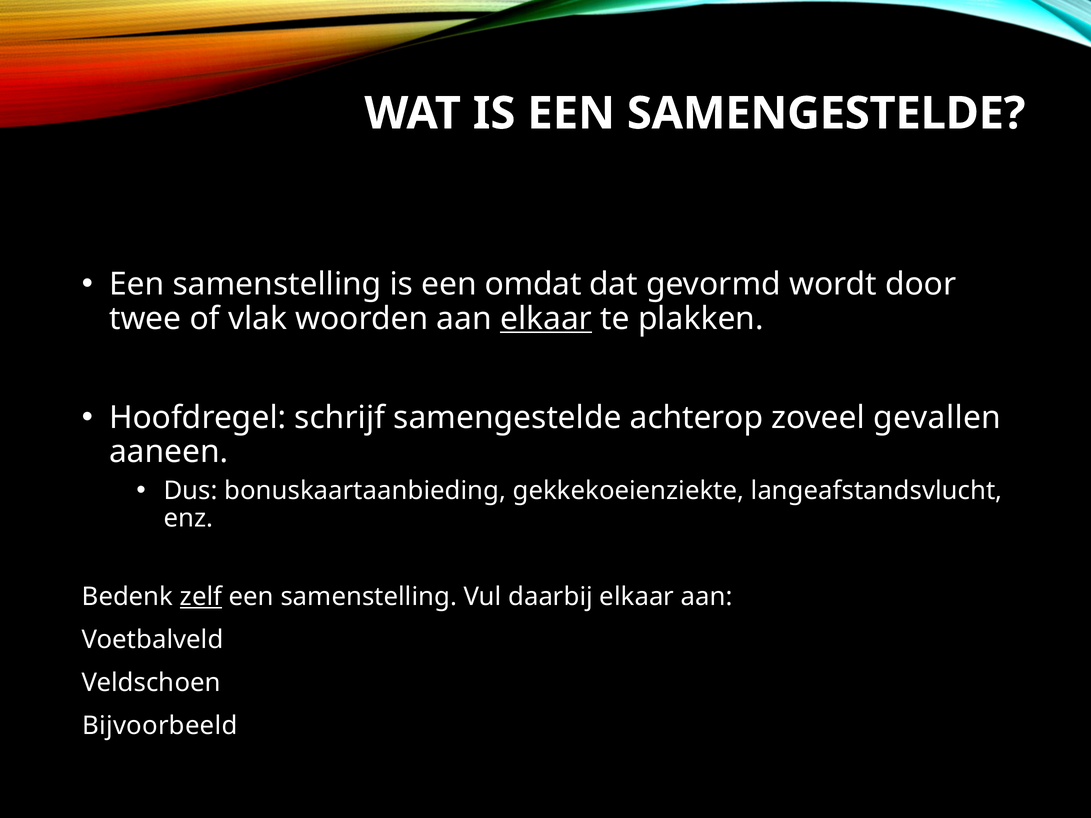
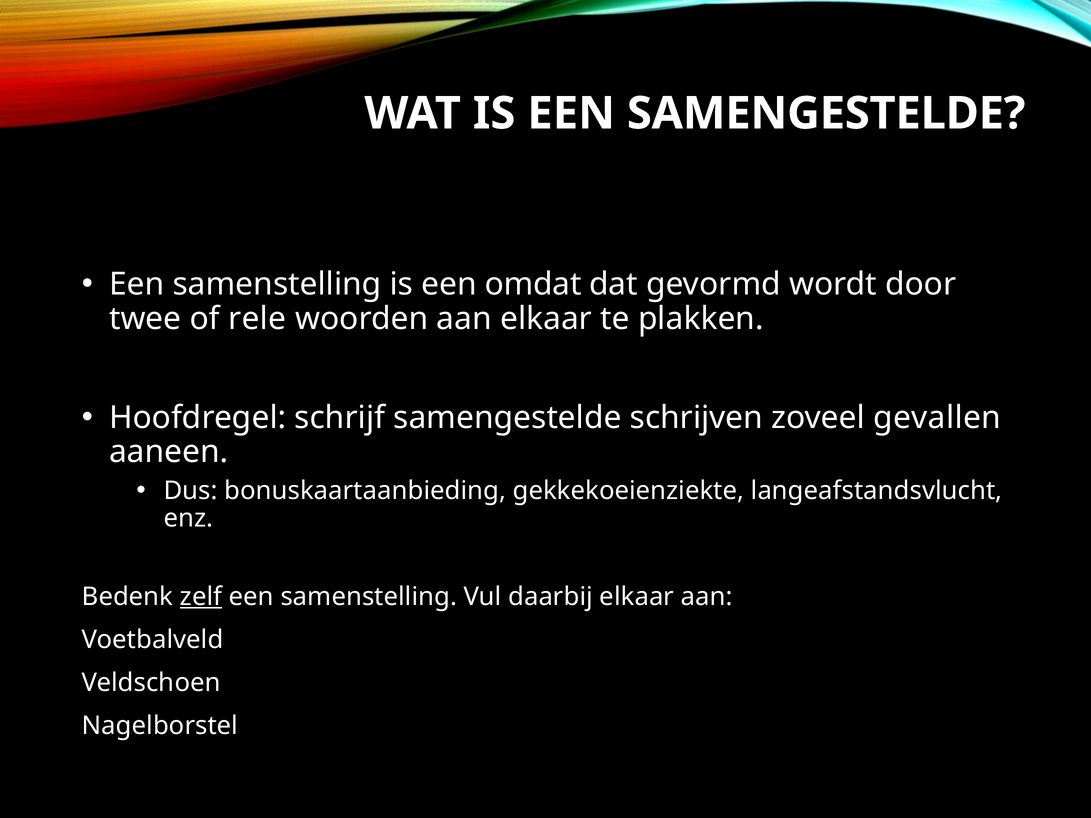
vlak: vlak -> rele
elkaar at (546, 319) underline: present -> none
achterop: achterop -> schrijven
Bijvoorbeeld: Bijvoorbeeld -> Nagelborstel
